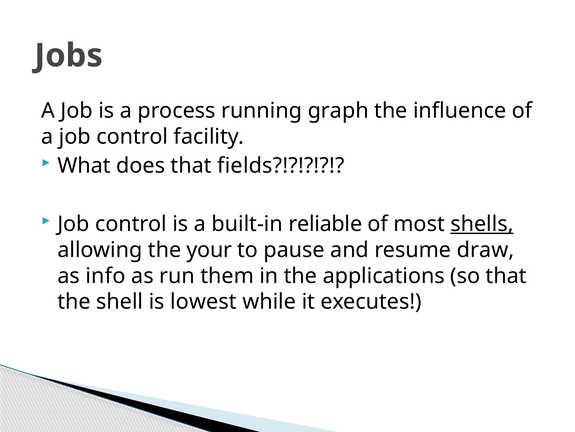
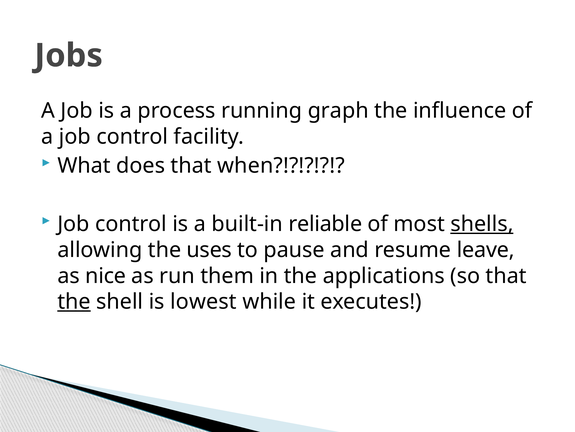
fields: fields -> when
your: your -> uses
draw: draw -> leave
info: info -> nice
the at (74, 301) underline: none -> present
